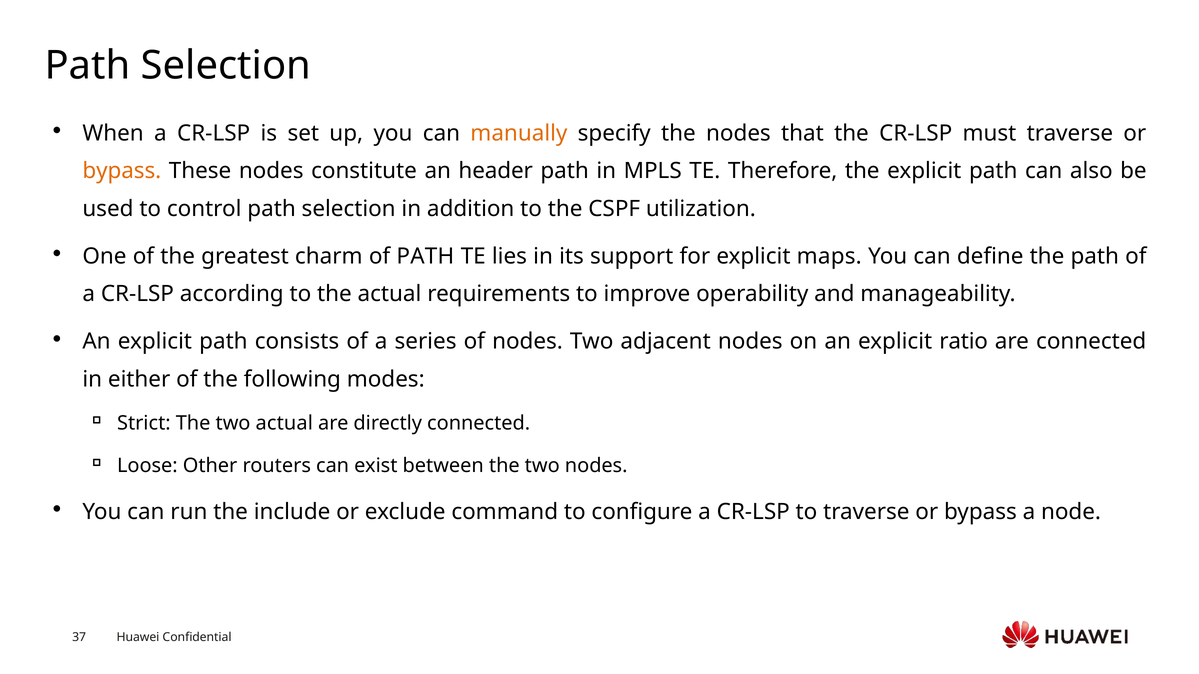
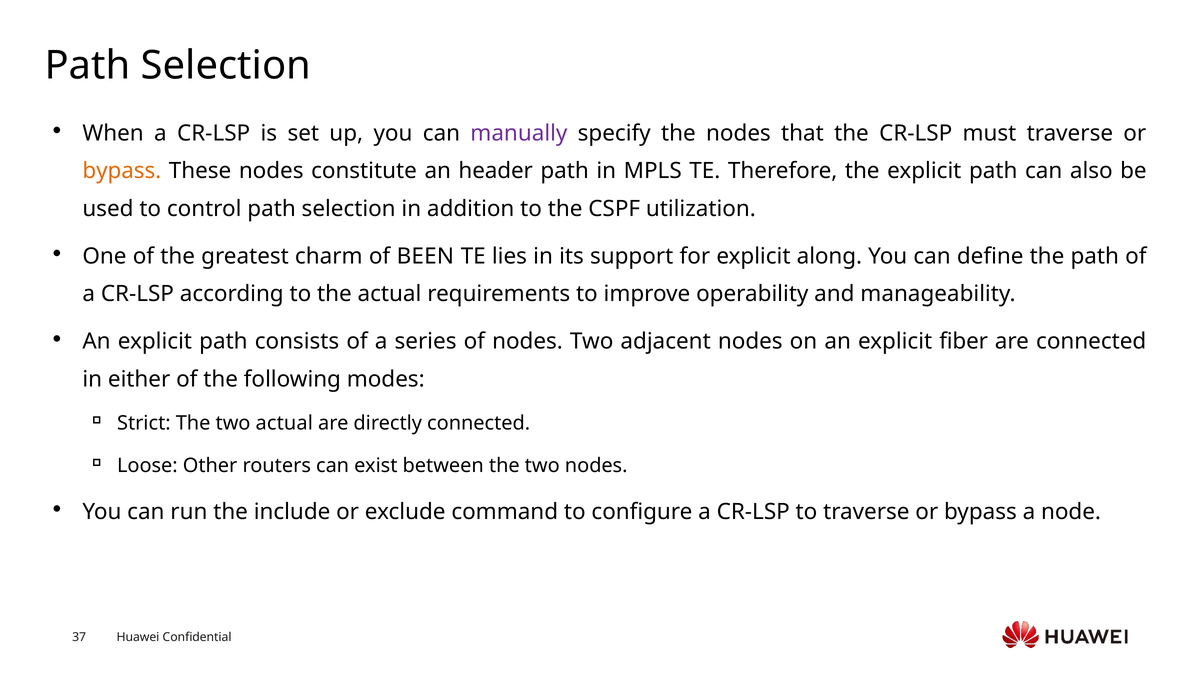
manually colour: orange -> purple
of PATH: PATH -> BEEN
maps: maps -> along
ratio: ratio -> fiber
